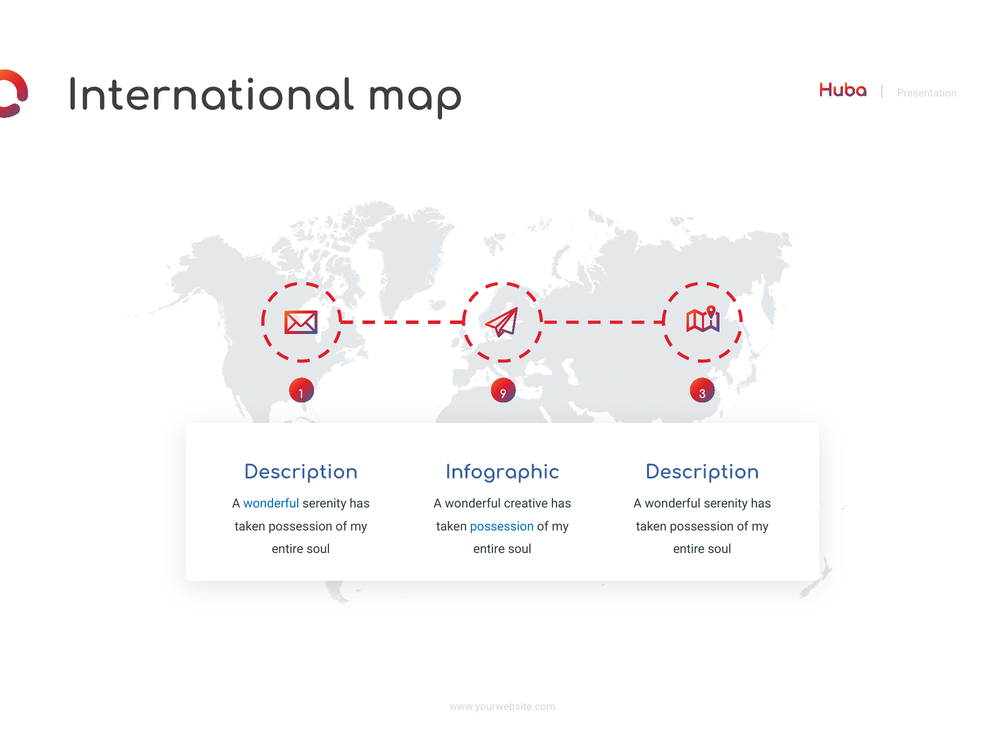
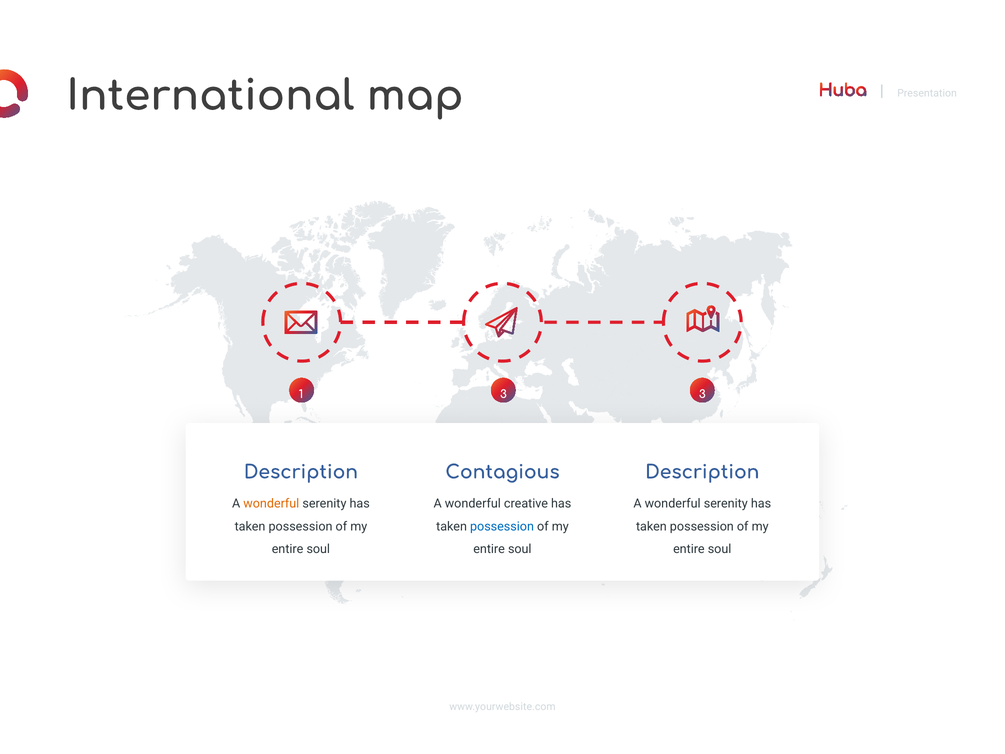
1 9: 9 -> 3
Infographic: Infographic -> Contagious
wonderful at (271, 504) colour: blue -> orange
